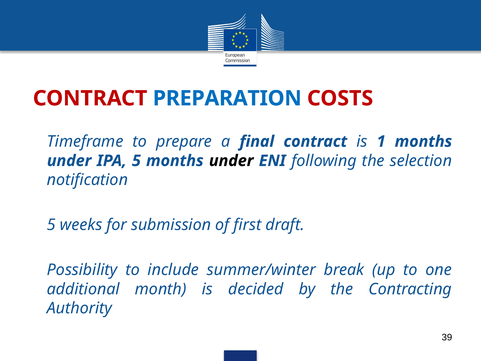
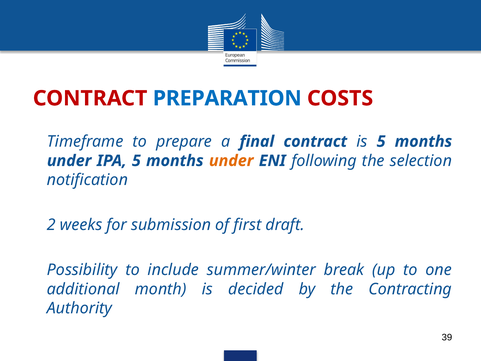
is 1: 1 -> 5
under at (231, 161) colour: black -> orange
5 at (51, 225): 5 -> 2
